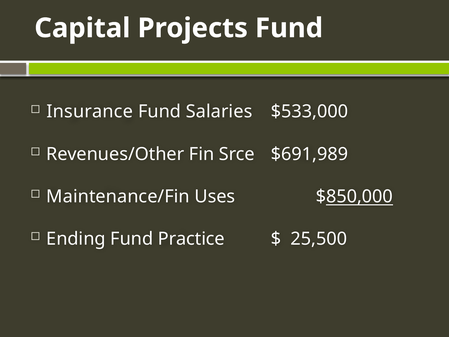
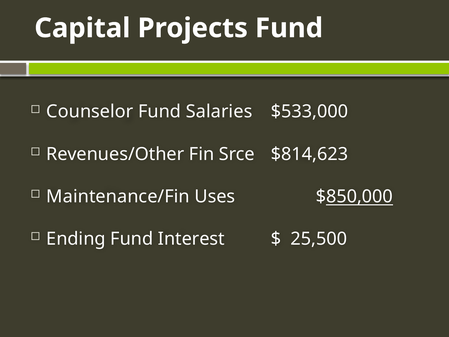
Insurance: Insurance -> Counselor
$691,989: $691,989 -> $814,623
Practice: Practice -> Interest
